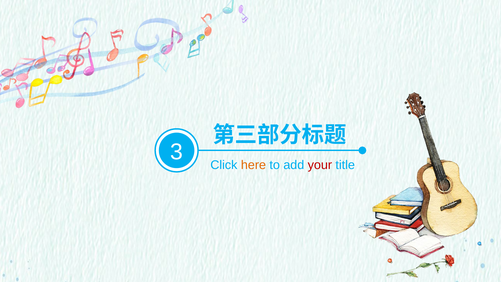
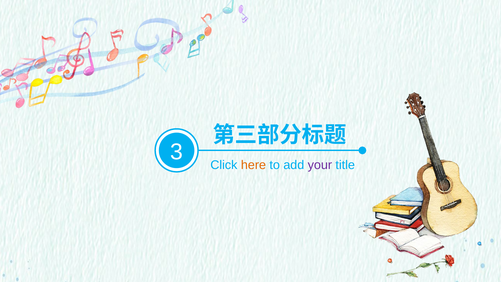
your colour: red -> purple
